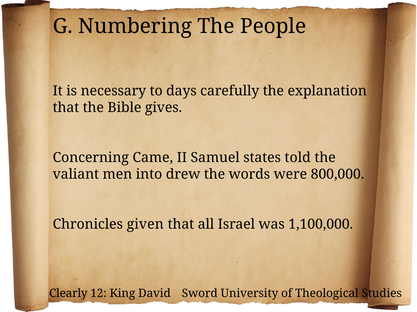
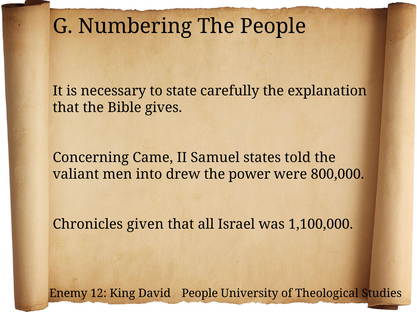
days: days -> state
words: words -> power
Clearly: Clearly -> Enemy
David Sword: Sword -> People
